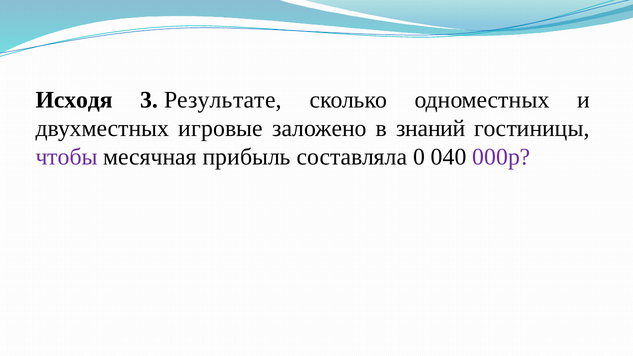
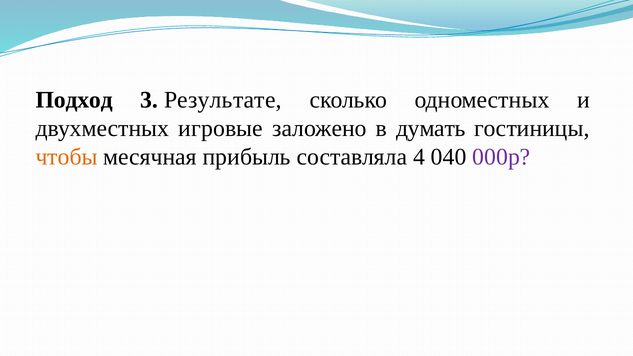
Исходя: Исходя -> Подход
знаний: знаний -> думать
чтобы colour: purple -> orange
0: 0 -> 4
